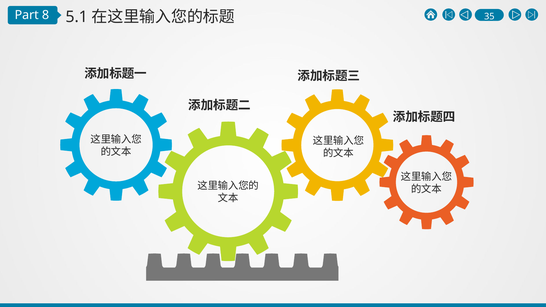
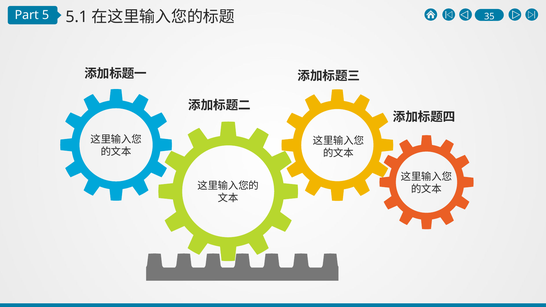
8: 8 -> 5
